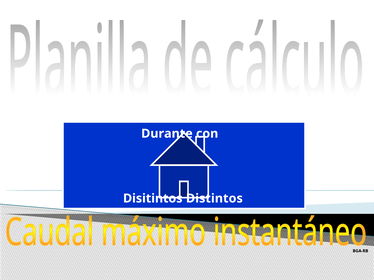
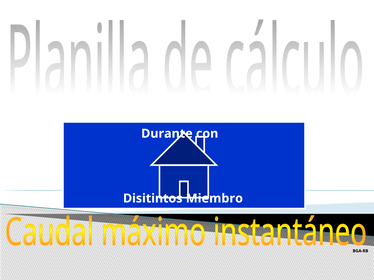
Distintos: Distintos -> Miembro
